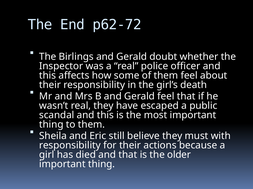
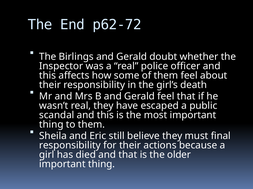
with: with -> final
